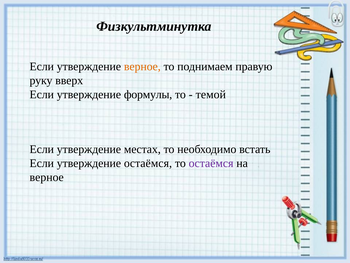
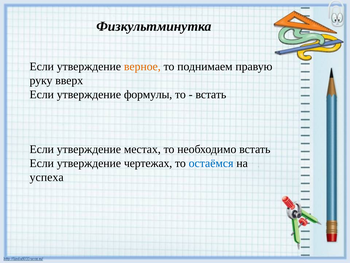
темой at (211, 94): темой -> встать
утверждение остаёмся: остаёмся -> чертежах
остаёмся at (211, 163) colour: purple -> blue
верное at (47, 177): верное -> успеха
